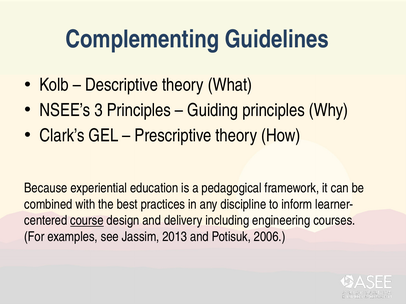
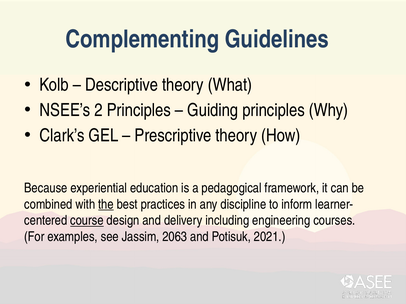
3: 3 -> 2
the underline: none -> present
2013: 2013 -> 2063
2006: 2006 -> 2021
